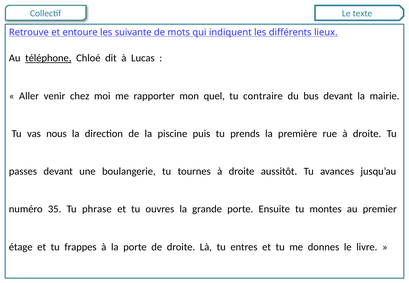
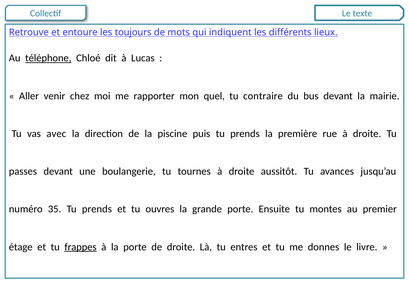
suivante: suivante -> toujours
nous: nous -> avec
35 Tu phrase: phrase -> prends
frappes underline: none -> present
